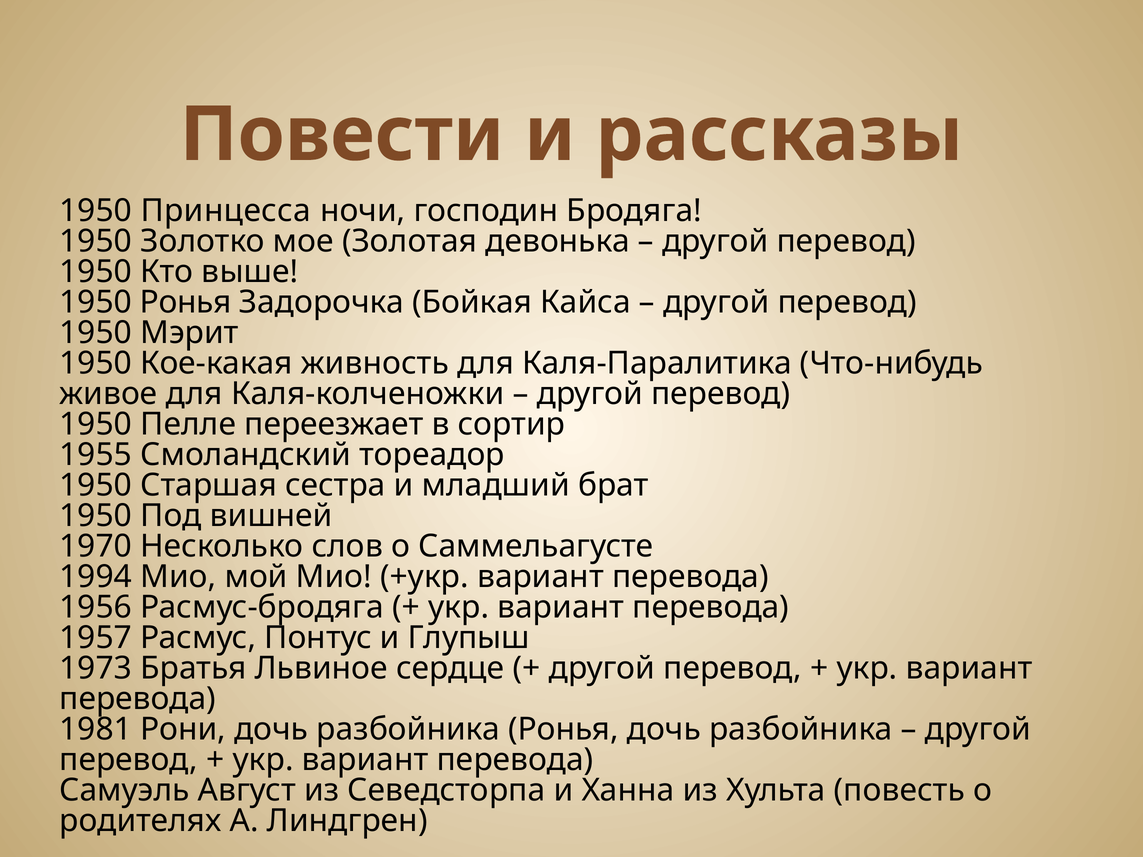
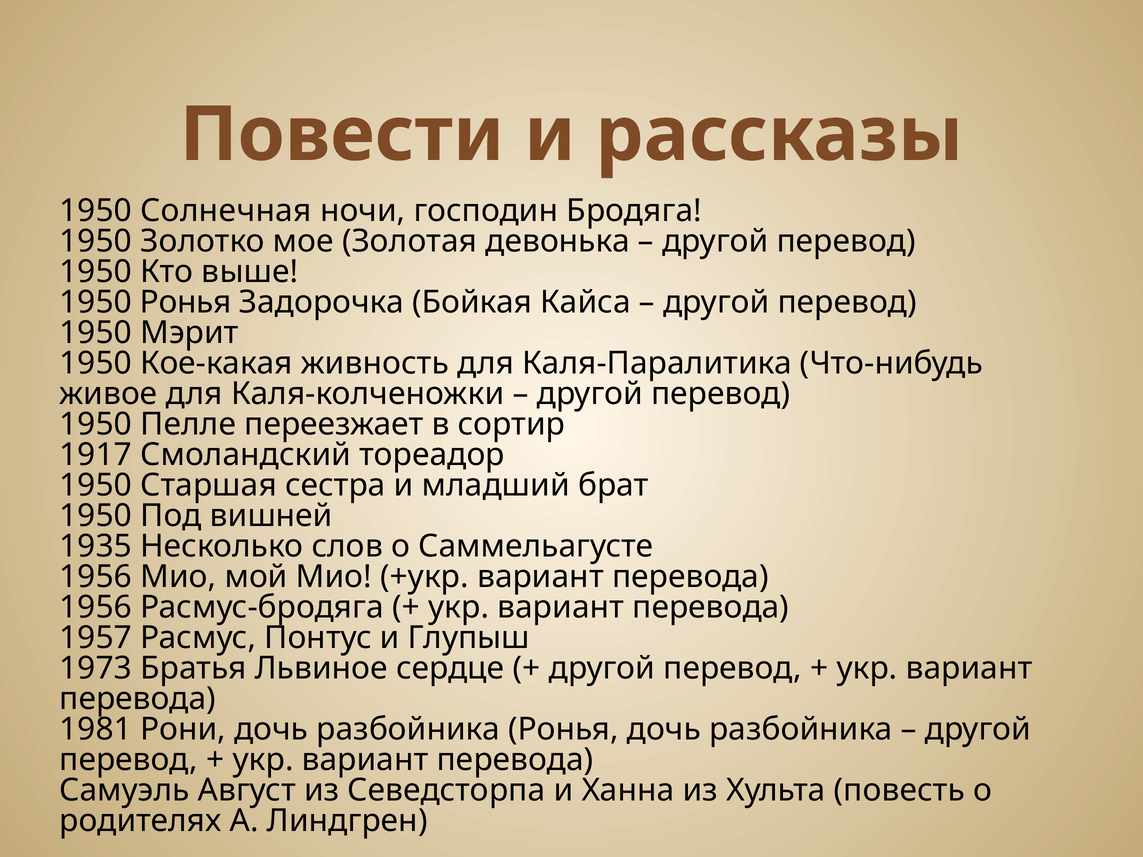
Принцесса: Принцесса -> Солнечная
1955: 1955 -> 1917
1970: 1970 -> 1935
1994 at (96, 577): 1994 -> 1956
